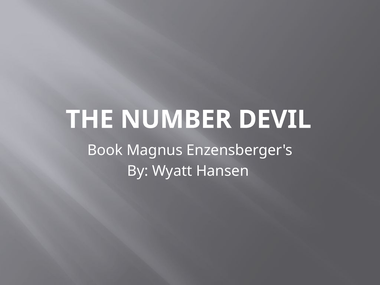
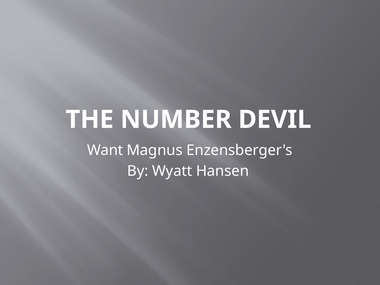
Book: Book -> Want
